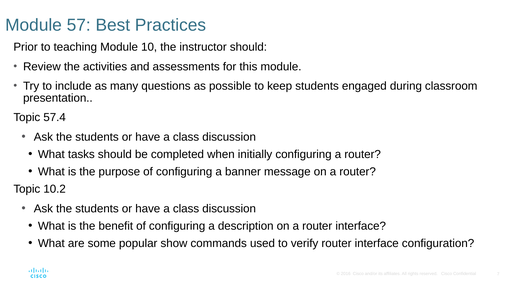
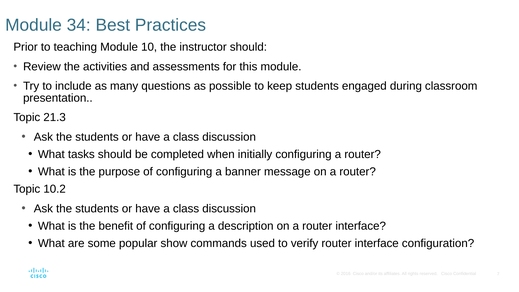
57: 57 -> 34
57.4: 57.4 -> 21.3
